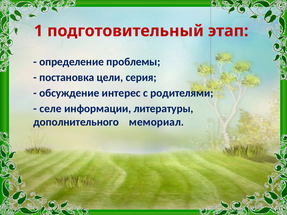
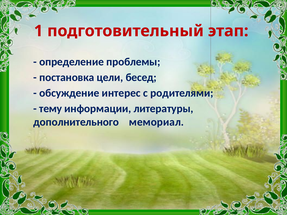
серия: серия -> бесед
селе: селе -> тему
